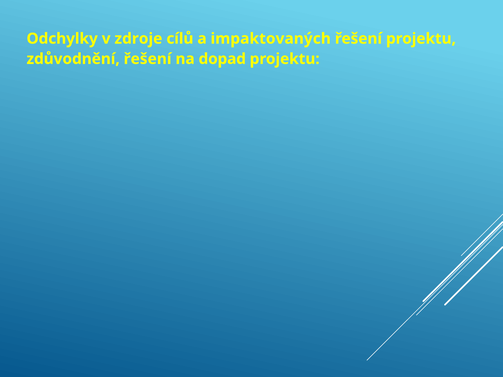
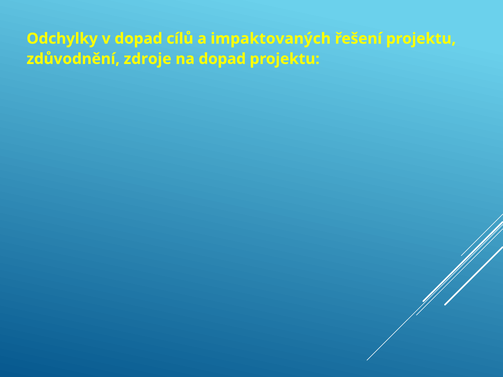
v zdroje: zdroje -> dopad
zdůvodnění řešení: řešení -> zdroje
